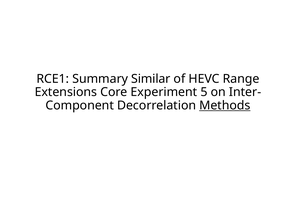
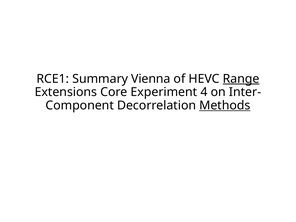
Similar: Similar -> Vienna
Range underline: none -> present
5: 5 -> 4
